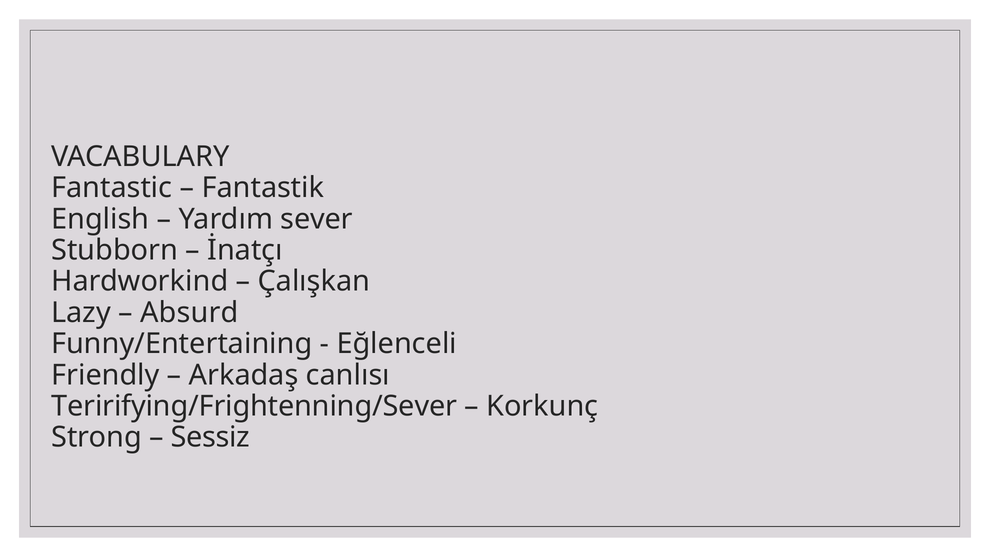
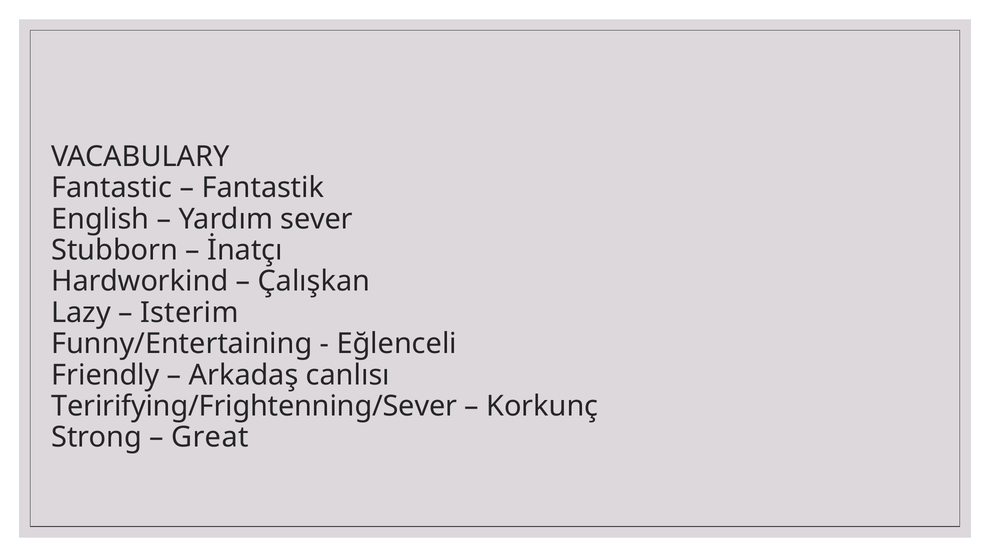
Absurd: Absurd -> Isterim
Sessiz: Sessiz -> Great
